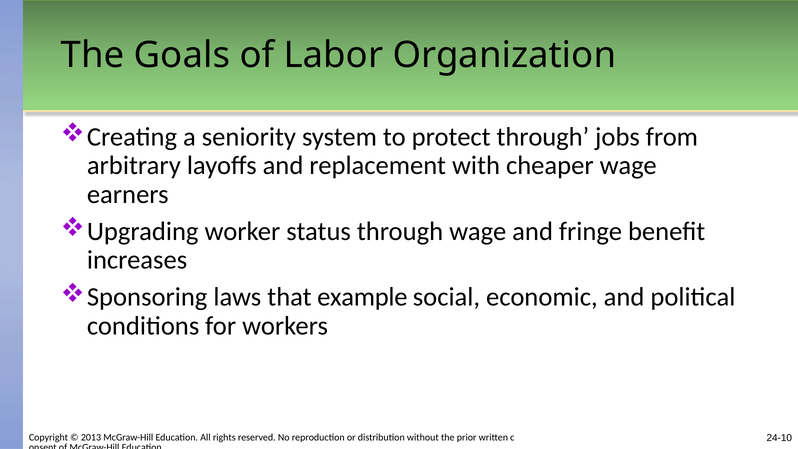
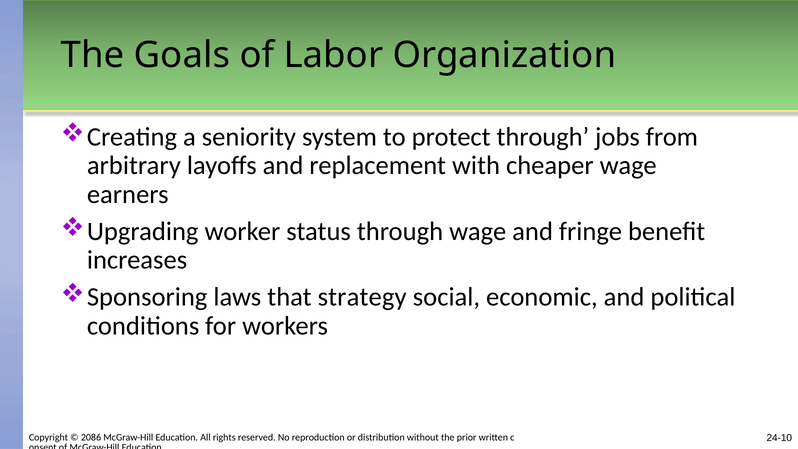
example: example -> strategy
2013: 2013 -> 2086
